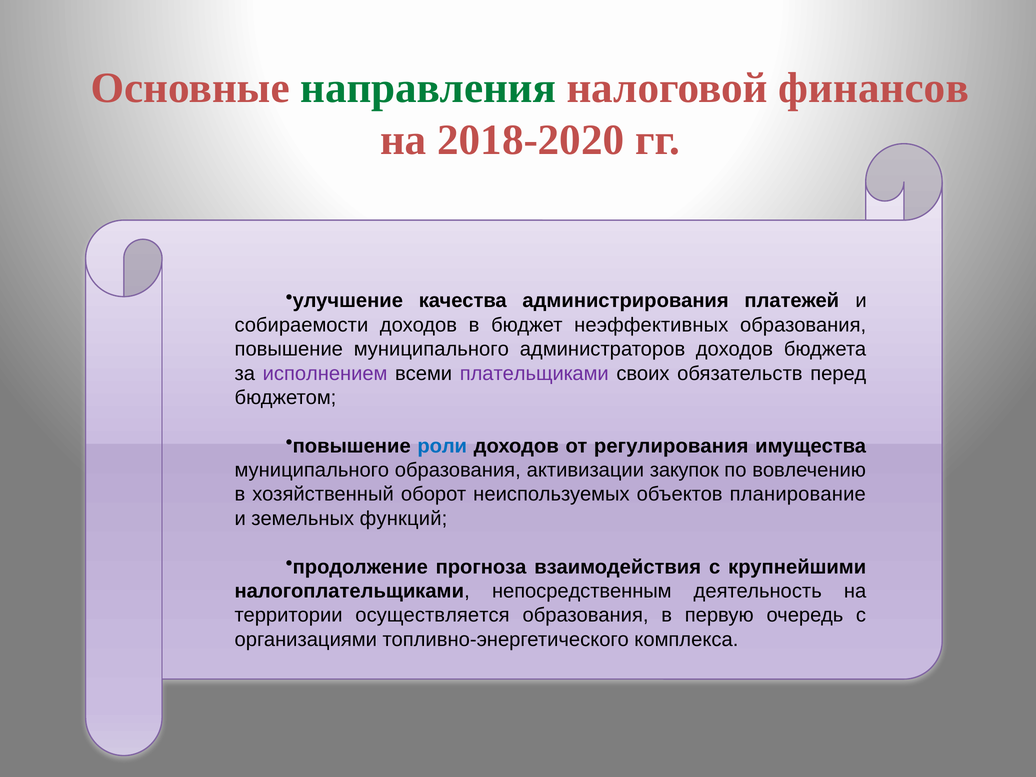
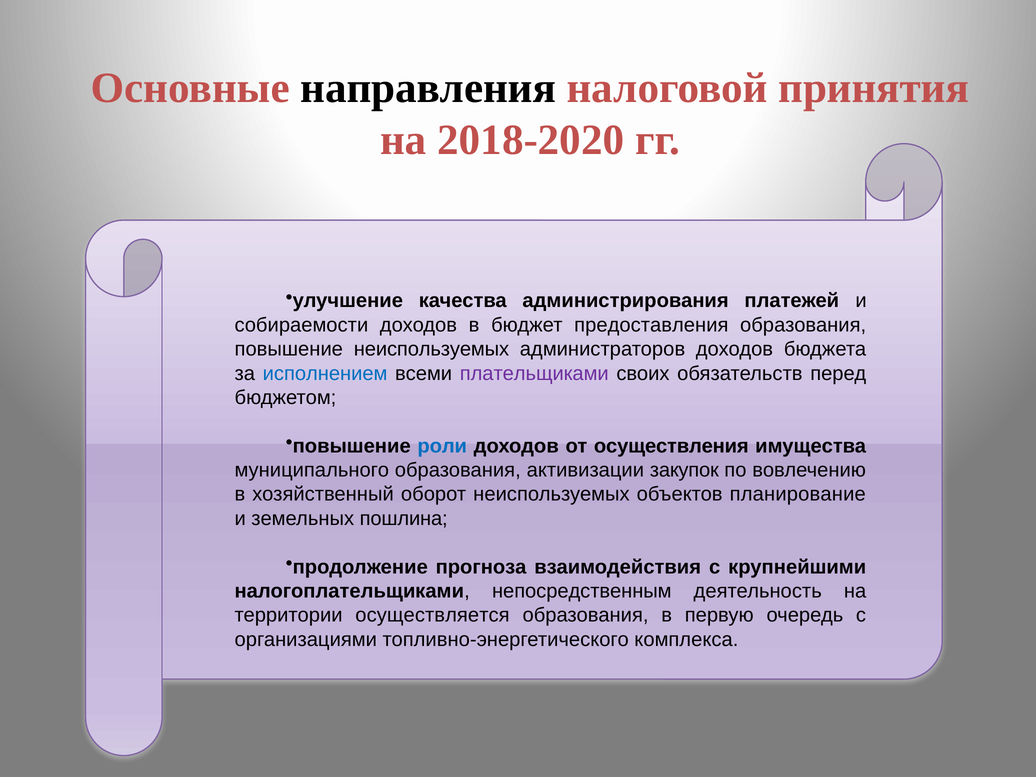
направления colour: green -> black
финансов: финансов -> принятия
неэффективных: неэффективных -> предоставления
повышение муниципального: муниципального -> неиспользуемых
исполнением colour: purple -> blue
регулирования: регулирования -> осуществления
функций: функций -> пошлина
